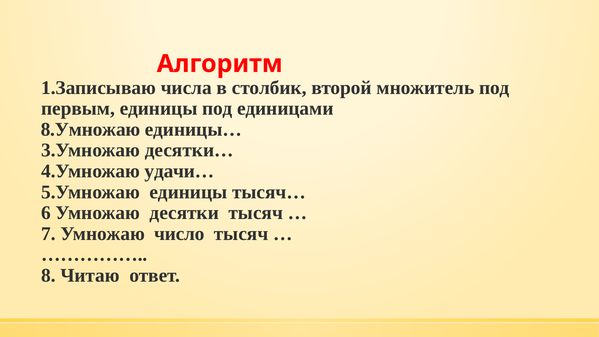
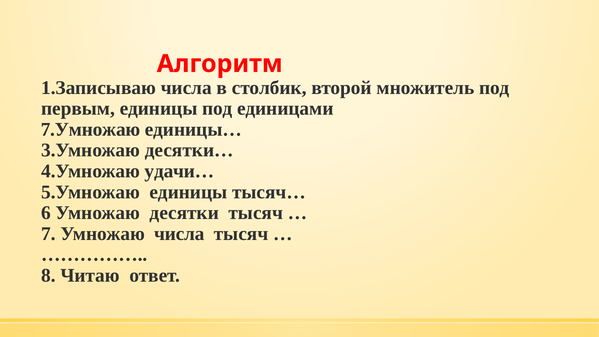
8.Умножаю: 8.Умножаю -> 7.Умножаю
Умножаю число: число -> числа
